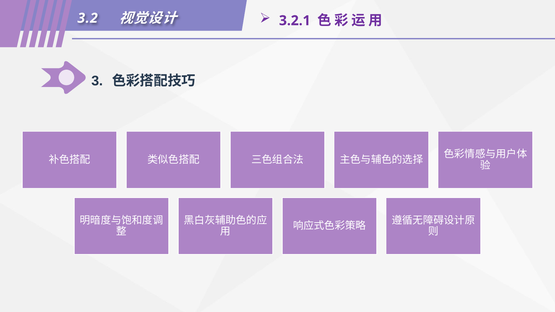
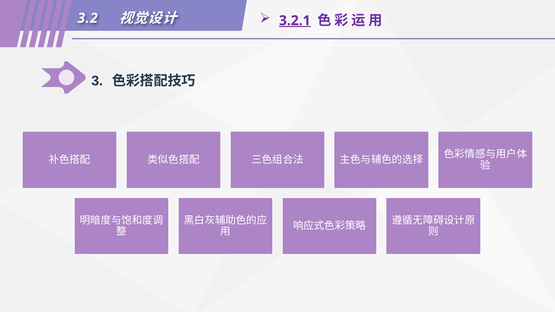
3.2.1 underline: none -> present
